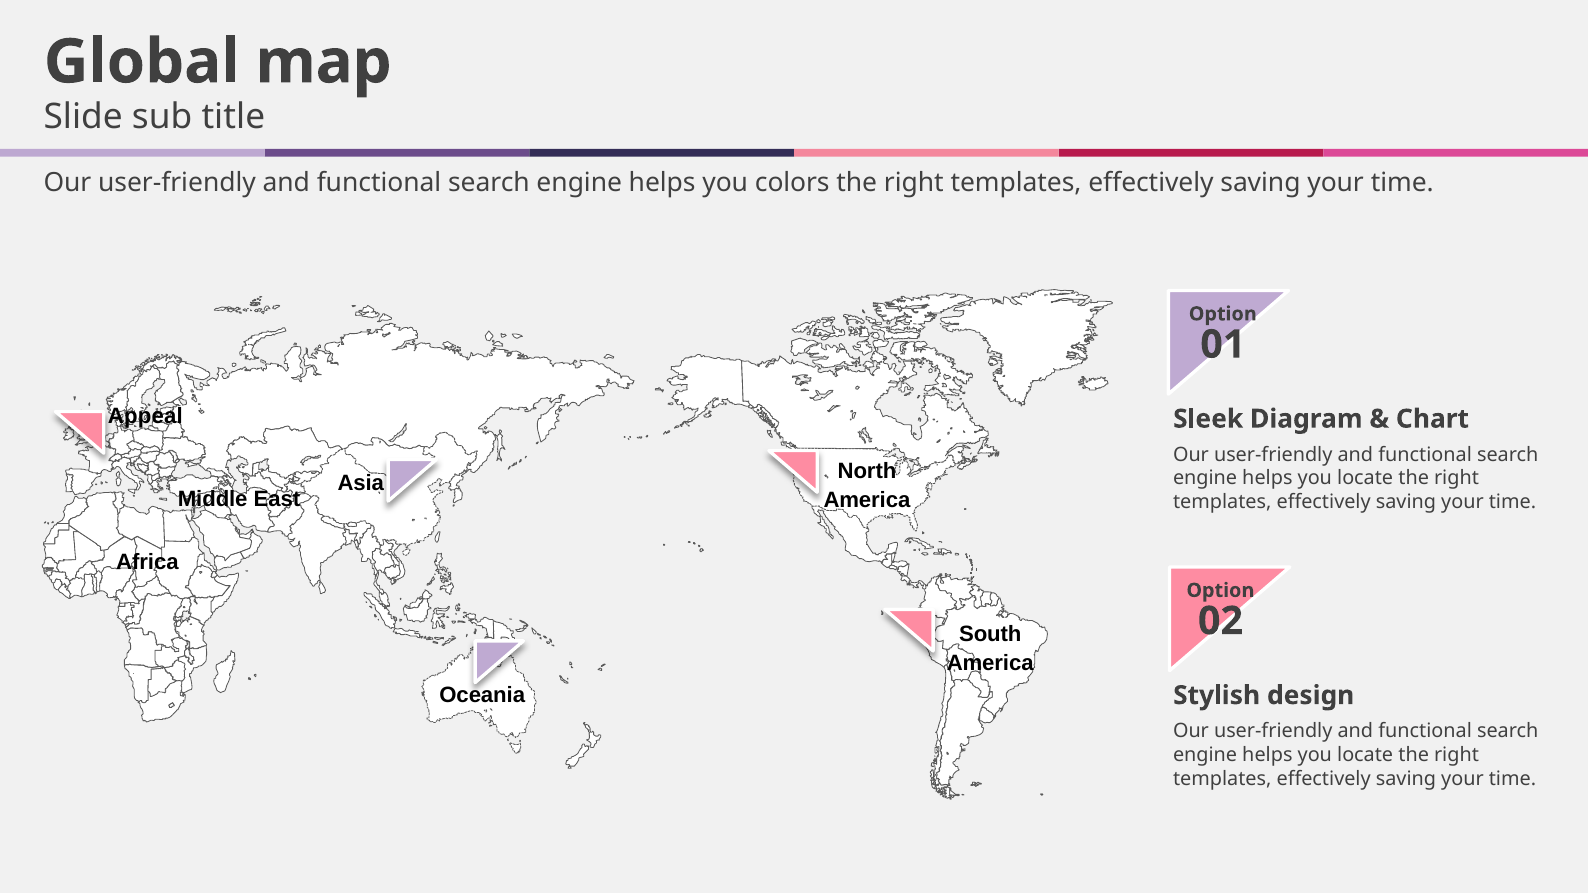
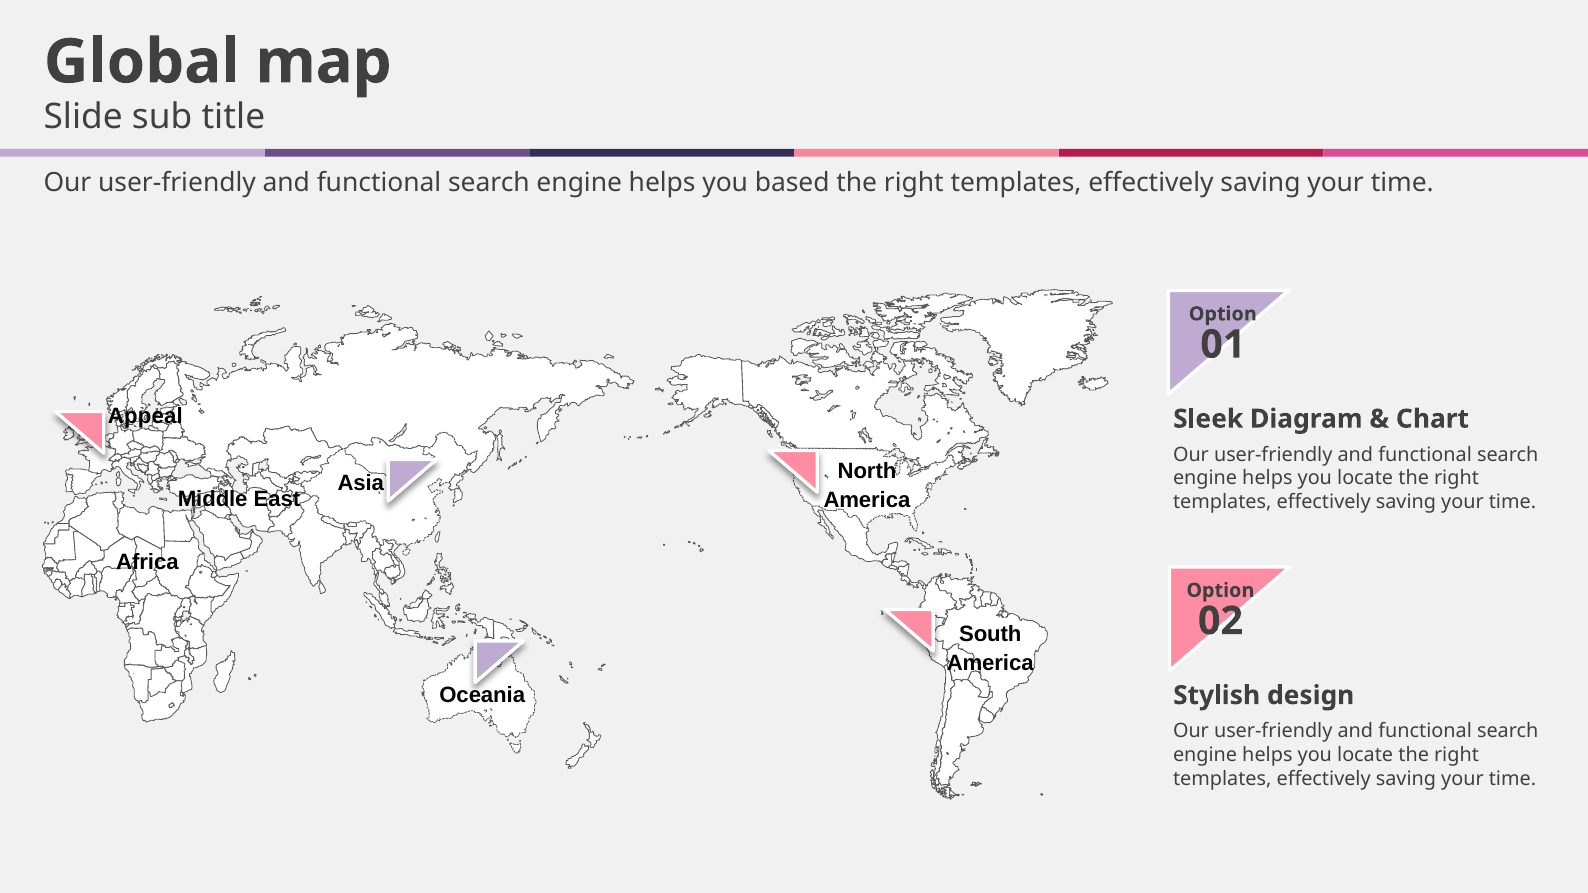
colors: colors -> based
